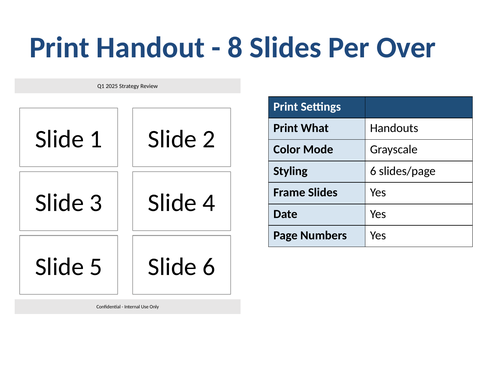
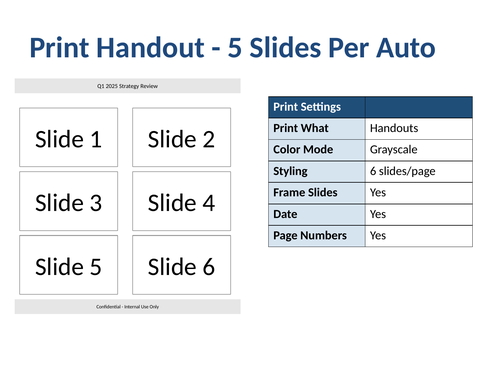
8 at (235, 48): 8 -> 5
Over: Over -> Auto
